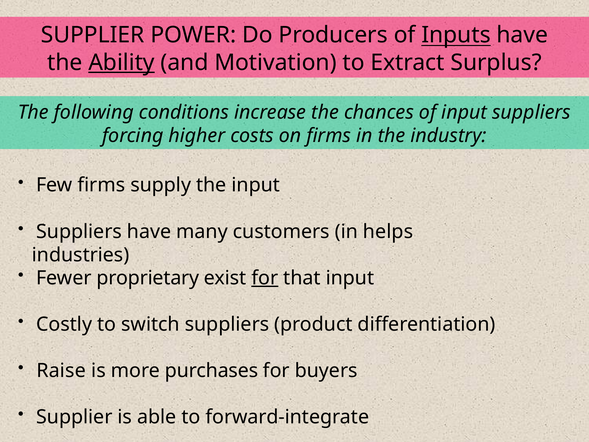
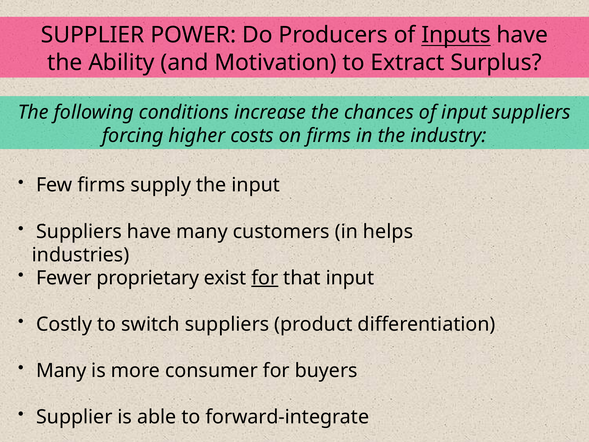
Ability underline: present -> none
Raise at (61, 370): Raise -> Many
purchases: purchases -> consumer
